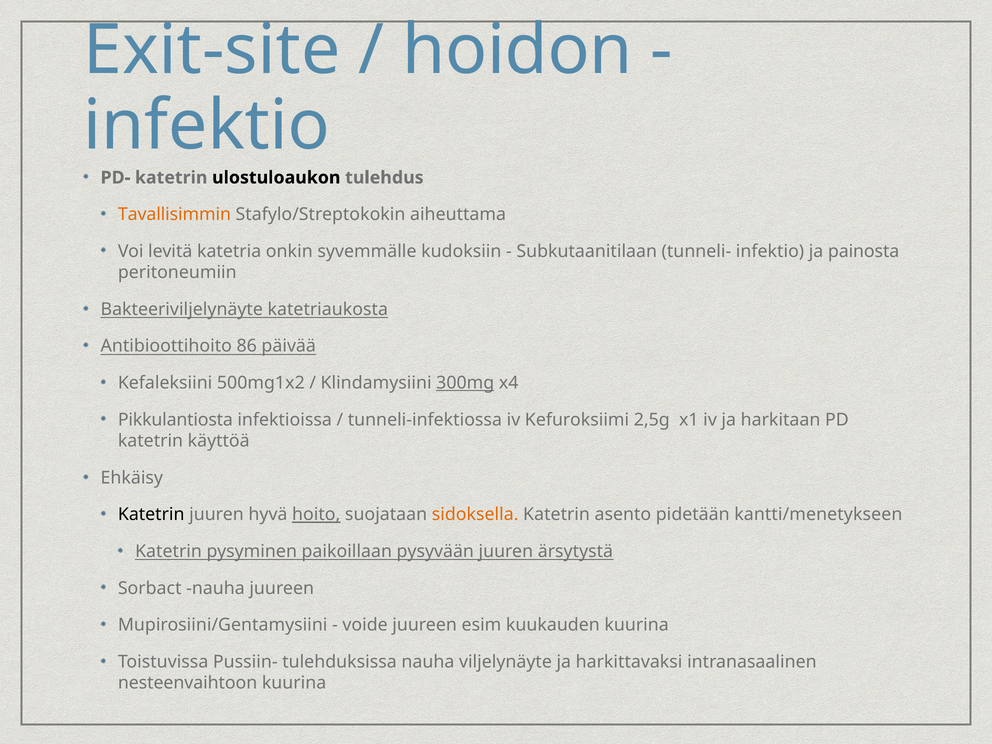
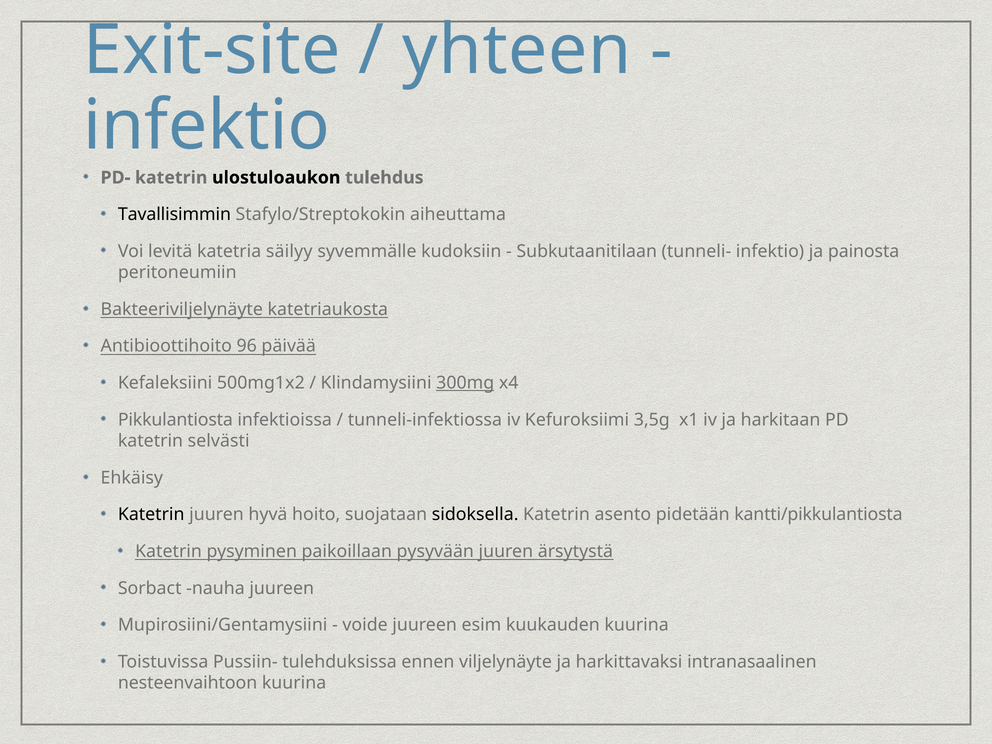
hoidon: hoidon -> yhteen
Tavallisimmin colour: orange -> black
onkin: onkin -> säilyy
86: 86 -> 96
2,5g: 2,5g -> 3,5g
käyttöä: käyttöä -> selvästi
hoito underline: present -> none
sidoksella colour: orange -> black
kantti/menetykseen: kantti/menetykseen -> kantti/pikkulantiosta
tulehduksissa nauha: nauha -> ennen
